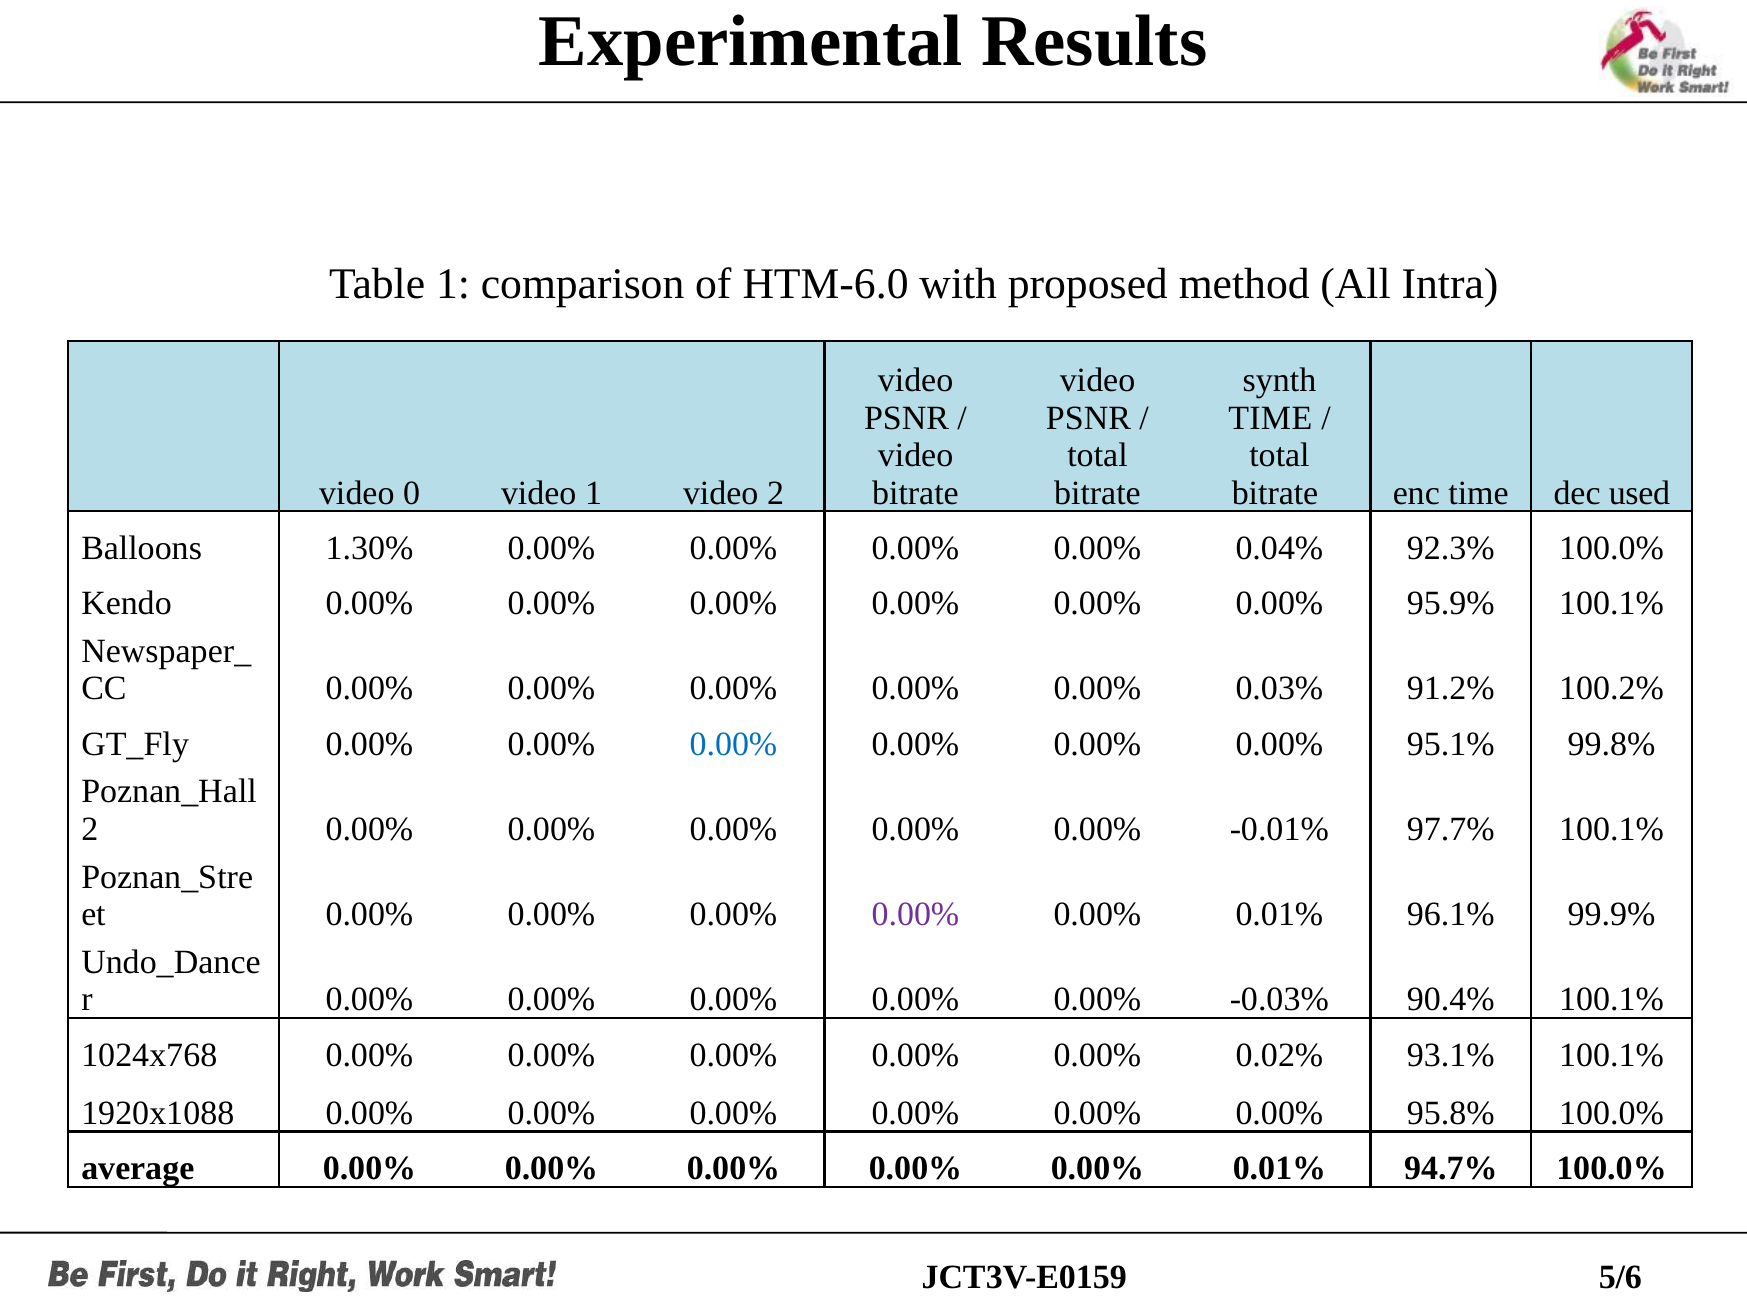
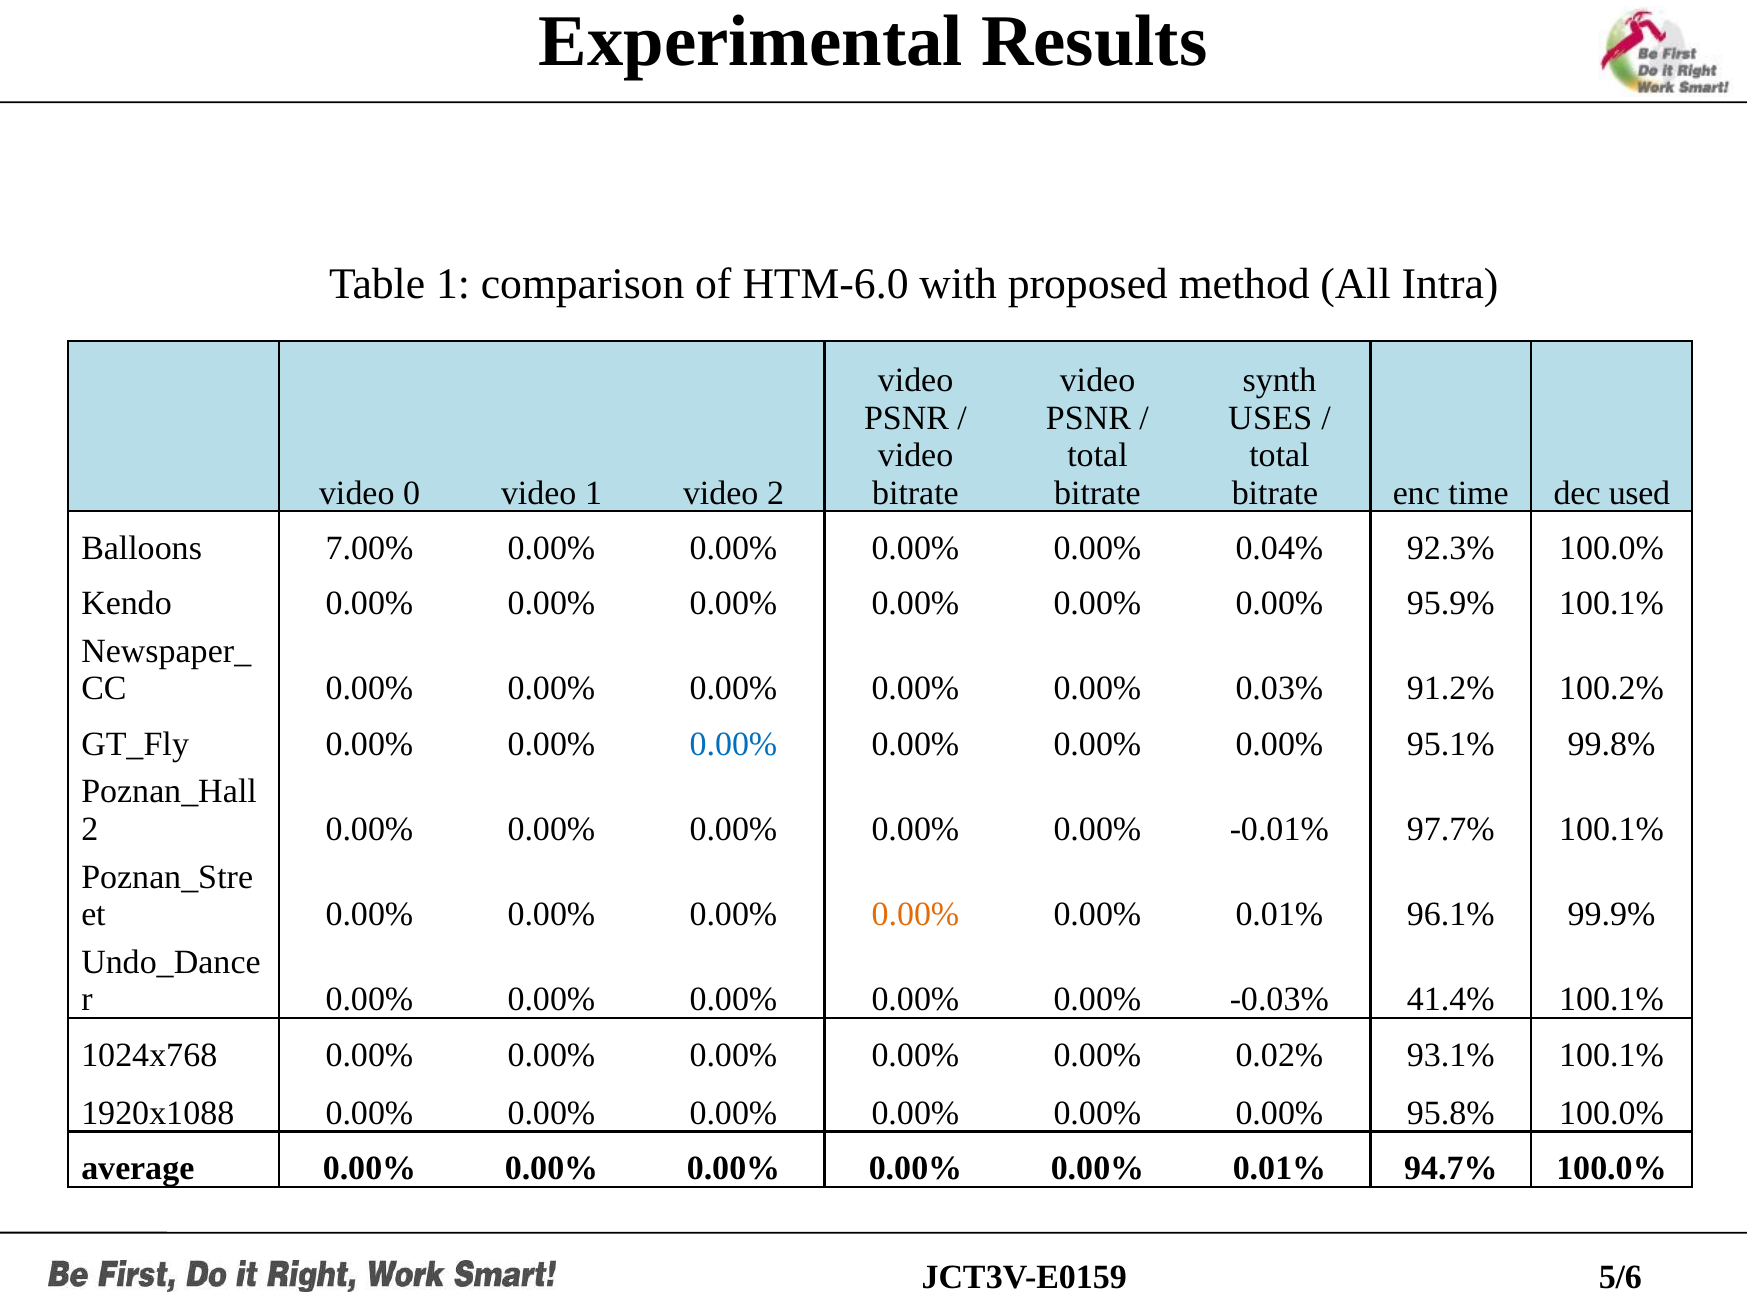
TIME at (1270, 418): TIME -> USES
1.30%: 1.30% -> 7.00%
0.00% at (915, 915) colour: purple -> orange
90.4%: 90.4% -> 41.4%
